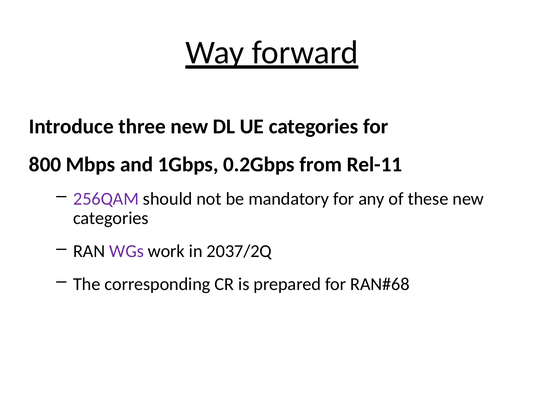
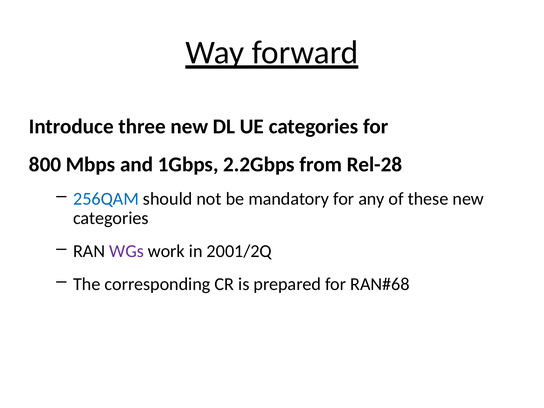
0.2Gbps: 0.2Gbps -> 2.2Gbps
Rel-11: Rel-11 -> Rel-28
256QAM colour: purple -> blue
2037/2Q: 2037/2Q -> 2001/2Q
